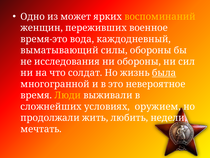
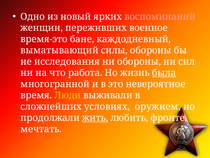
может: может -> новый
воспоминаний colour: yellow -> pink
вода: вода -> бане
солдат: солдат -> работа
жить underline: none -> present
недели: недели -> фронте
